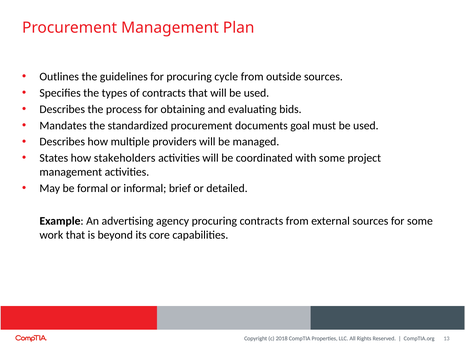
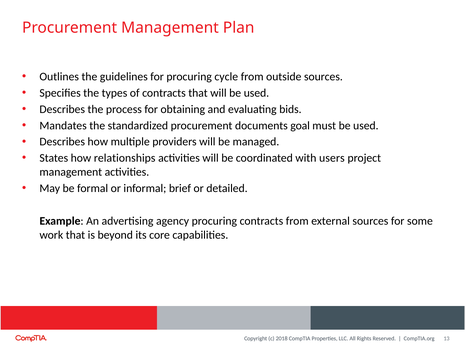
stakeholders: stakeholders -> relationships
with some: some -> users
